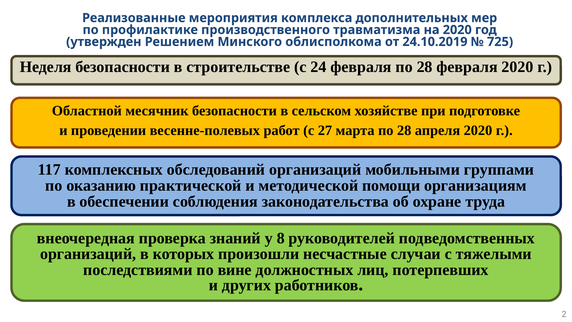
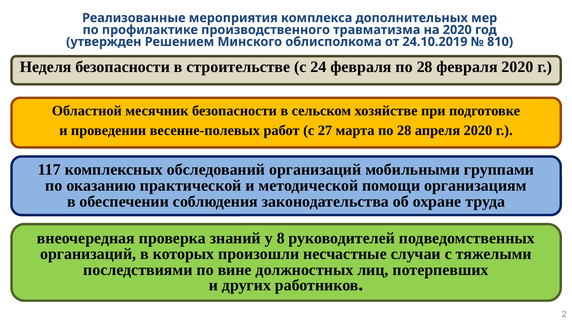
725: 725 -> 810
